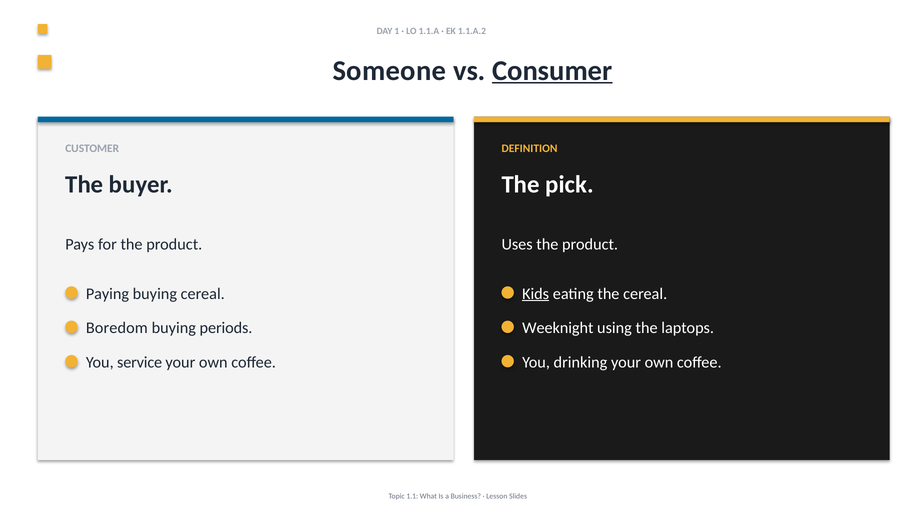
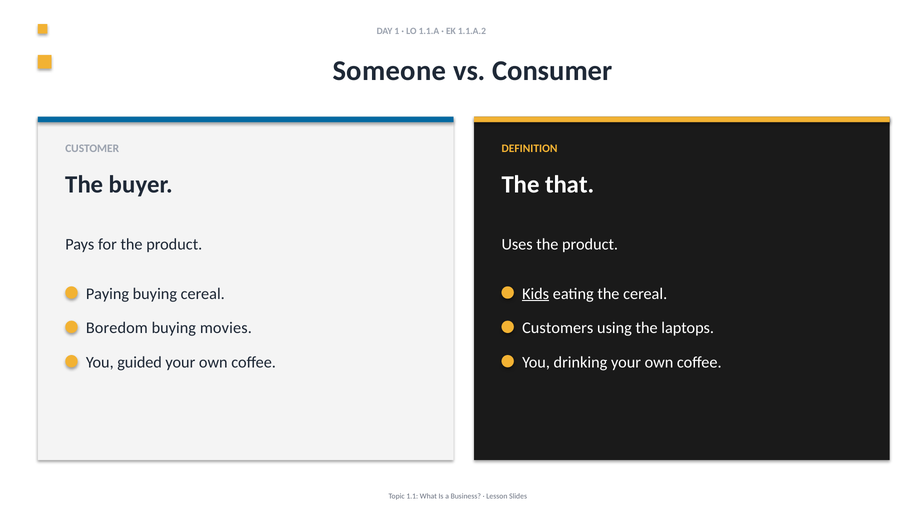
Consumer underline: present -> none
pick: pick -> that
periods: periods -> movies
Weeknight: Weeknight -> Customers
service: service -> guided
